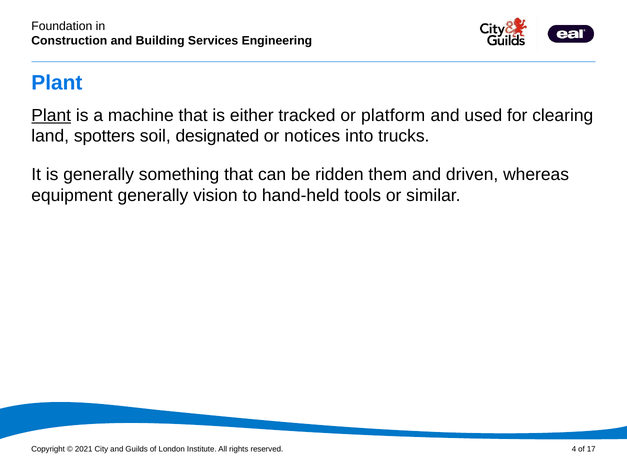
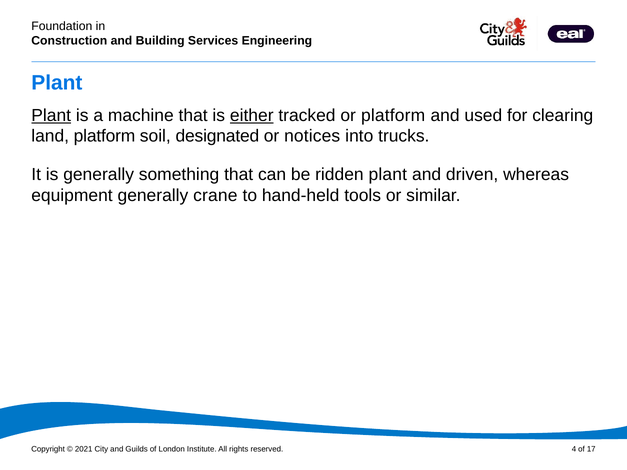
either underline: none -> present
land spotters: spotters -> platform
ridden them: them -> plant
vision: vision -> crane
